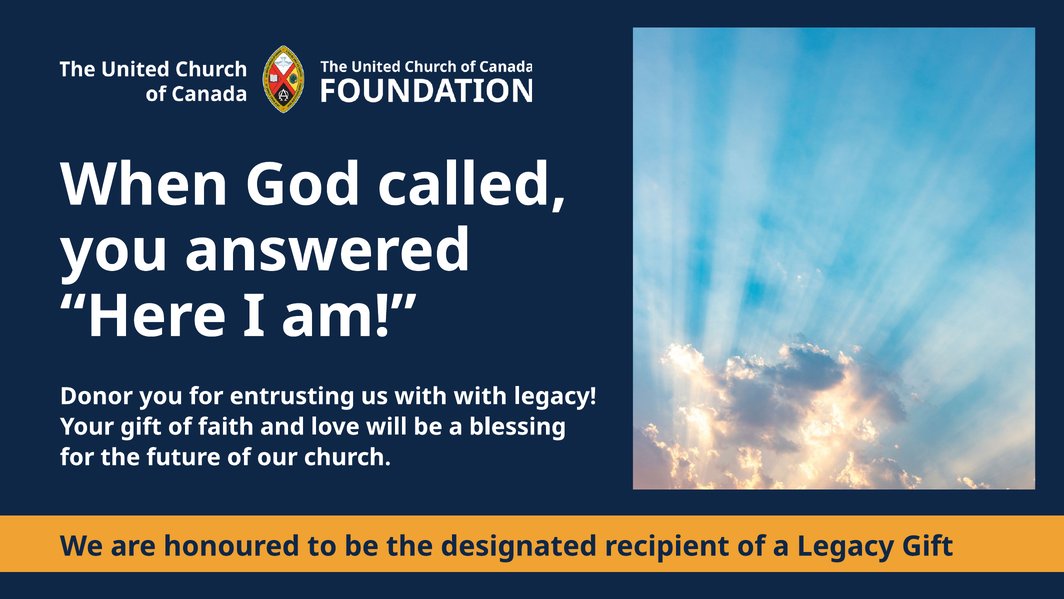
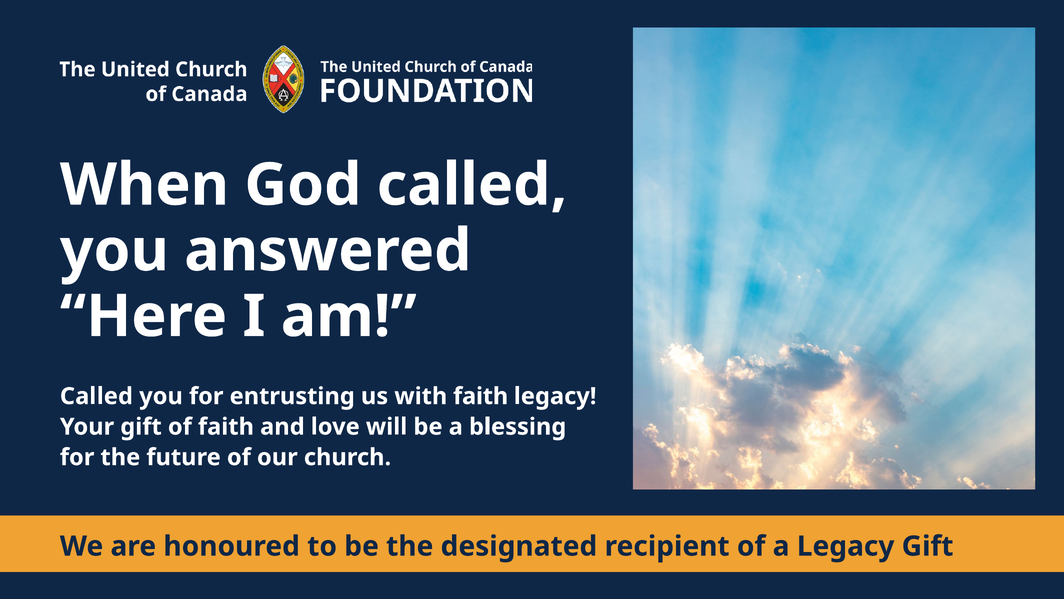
Donor at (96, 396): Donor -> Called
with with: with -> faith
